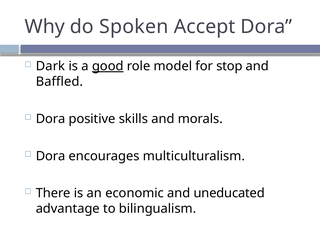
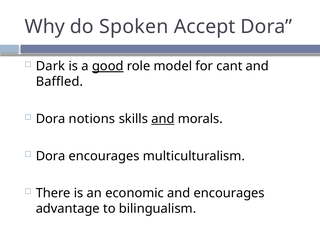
stop: stop -> cant
positive: positive -> notions
and at (163, 119) underline: none -> present
and uneducated: uneducated -> encourages
